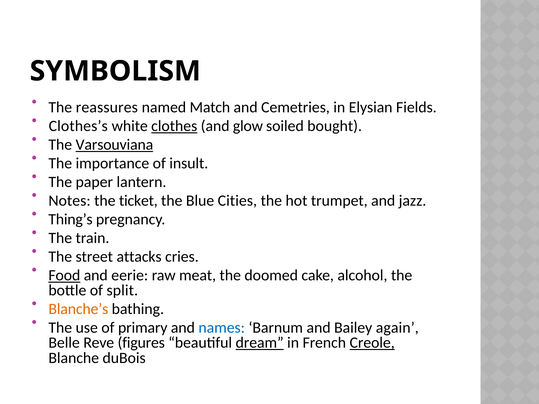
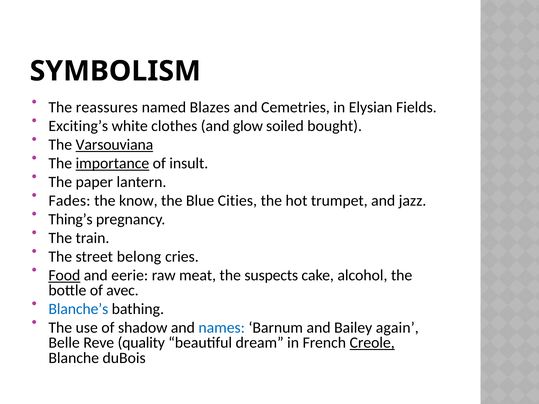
Match: Match -> Blazes
Clothes’s: Clothes’s -> Exciting’s
clothes underline: present -> none
importance underline: none -> present
Notes: Notes -> Fades
ticket: ticket -> know
attacks: attacks -> belong
doomed: doomed -> suspects
split: split -> avec
Blanche’s colour: orange -> blue
primary: primary -> shadow
figures: figures -> quality
dream underline: present -> none
